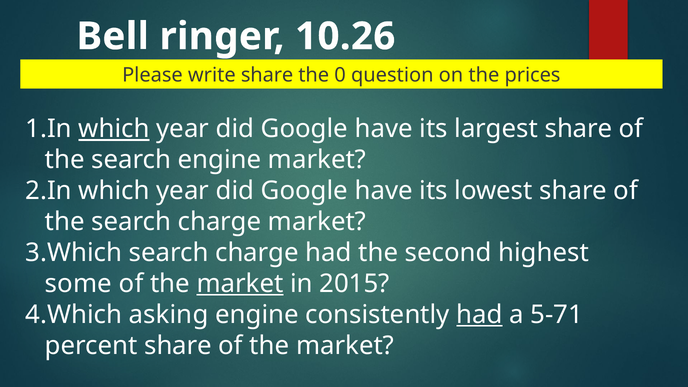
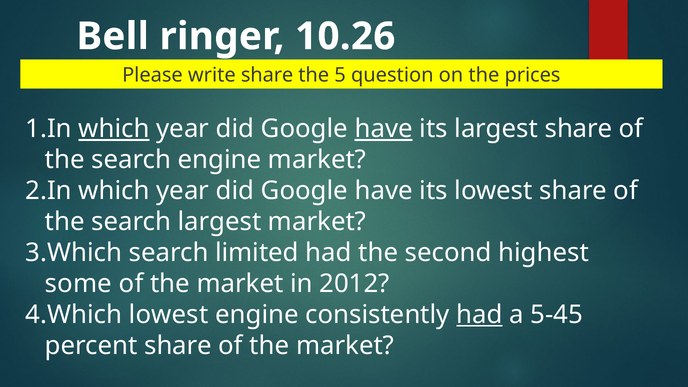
0: 0 -> 5
have at (384, 129) underline: none -> present
the search charge: charge -> largest
charge at (257, 253): charge -> limited
market at (240, 284) underline: present -> none
2015: 2015 -> 2012
asking at (169, 315): asking -> lowest
5-71: 5-71 -> 5-45
